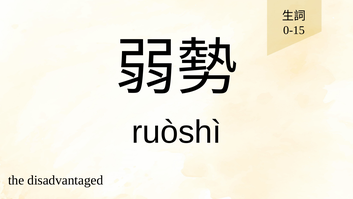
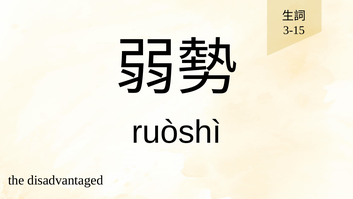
0-15: 0-15 -> 3-15
